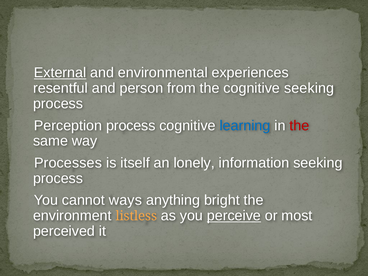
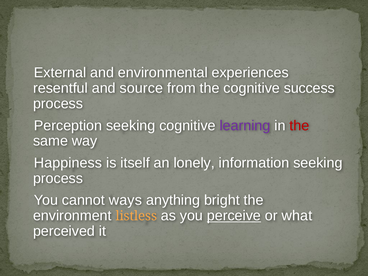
External underline: present -> none
person: person -> source
cognitive seeking: seeking -> success
Perception process: process -> seeking
learning colour: blue -> purple
Processes: Processes -> Happiness
most: most -> what
